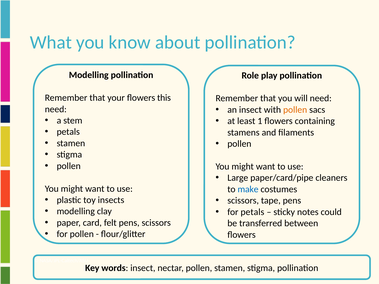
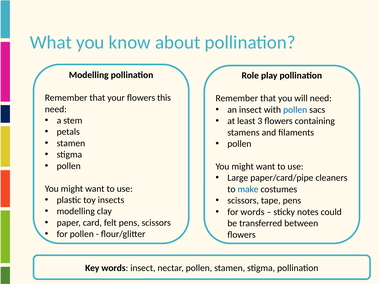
pollen at (295, 110) colour: orange -> blue
1: 1 -> 3
for petals: petals -> words
